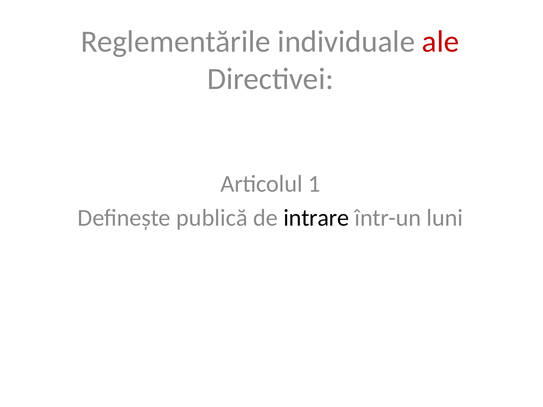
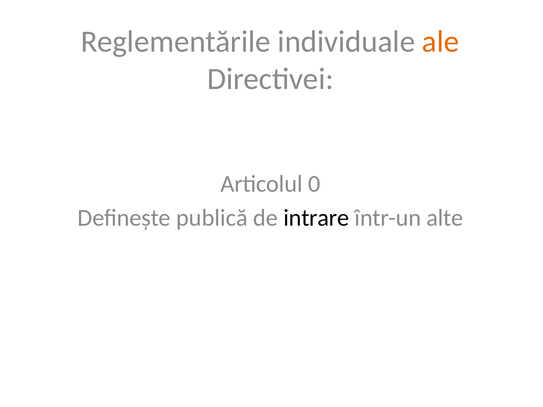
ale colour: red -> orange
1: 1 -> 0
luni: luni -> alte
